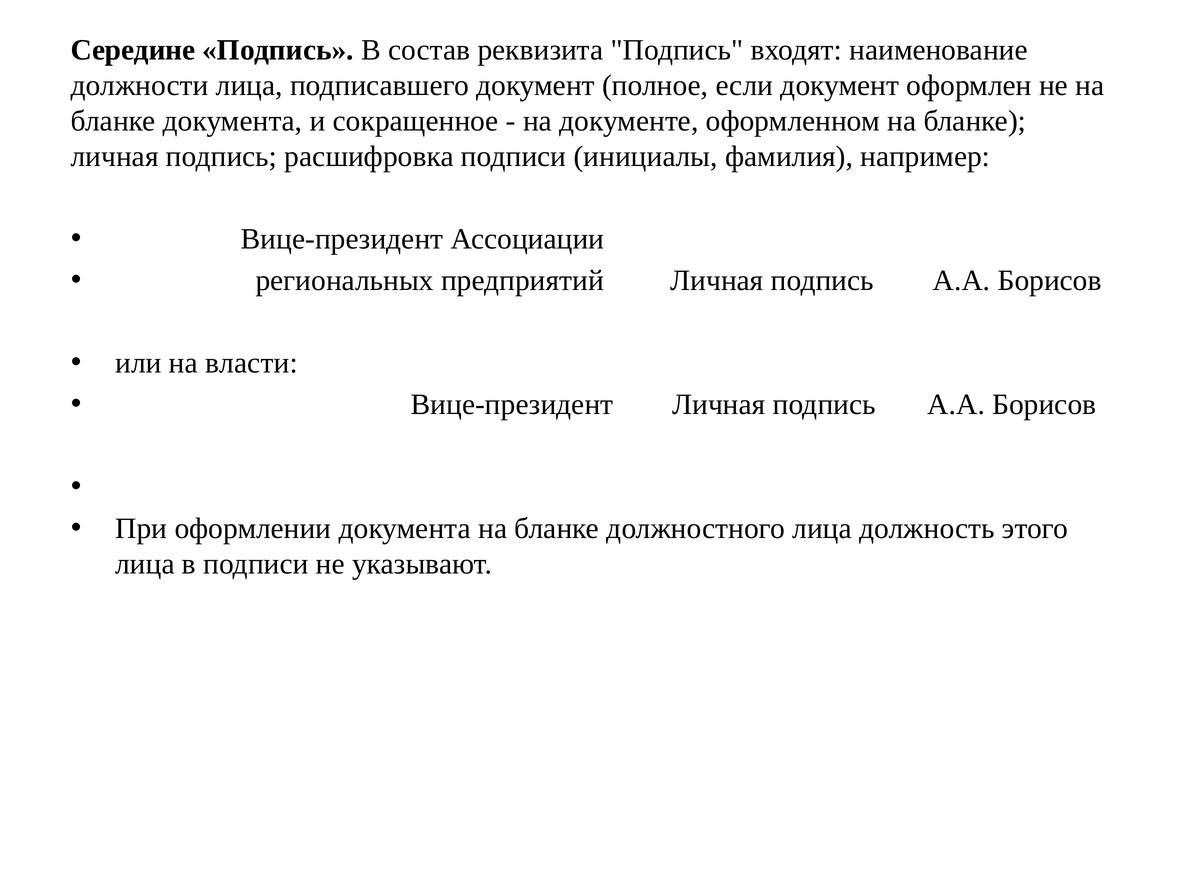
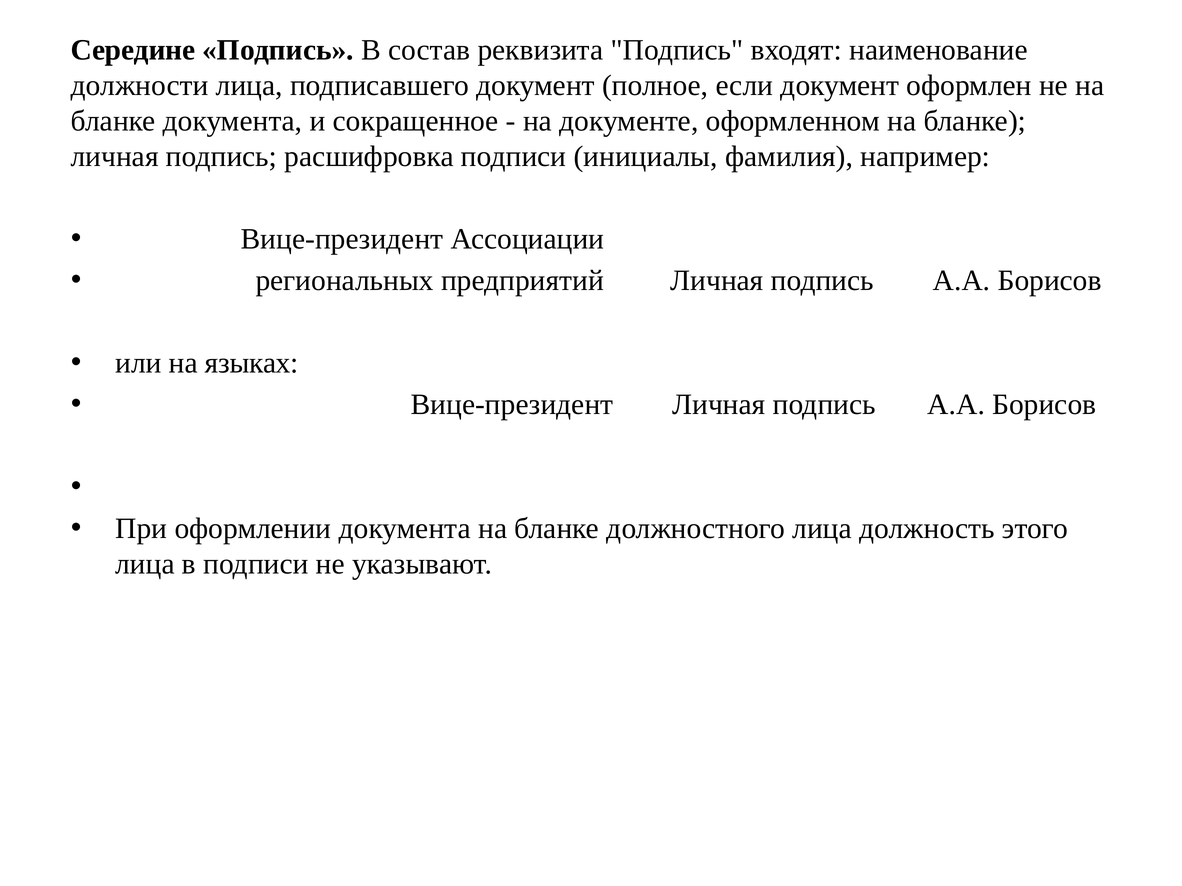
власти: власти -> языках
